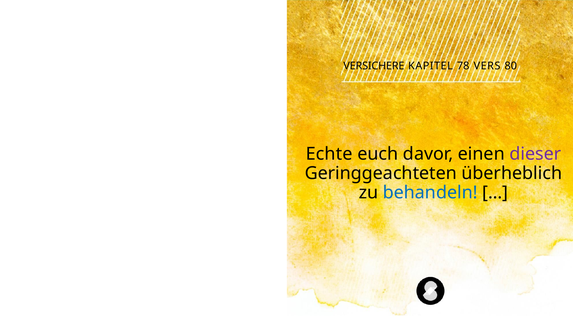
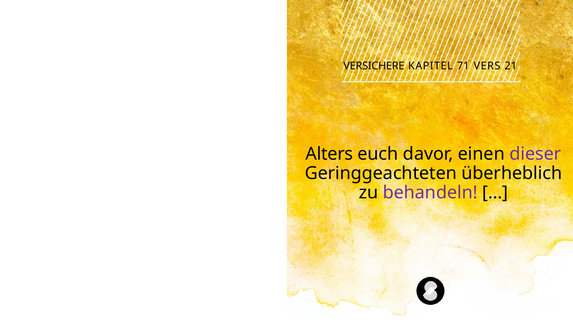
78: 78 -> 71
80: 80 -> 21
Echte: Echte -> Alters
behandeln colour: blue -> purple
